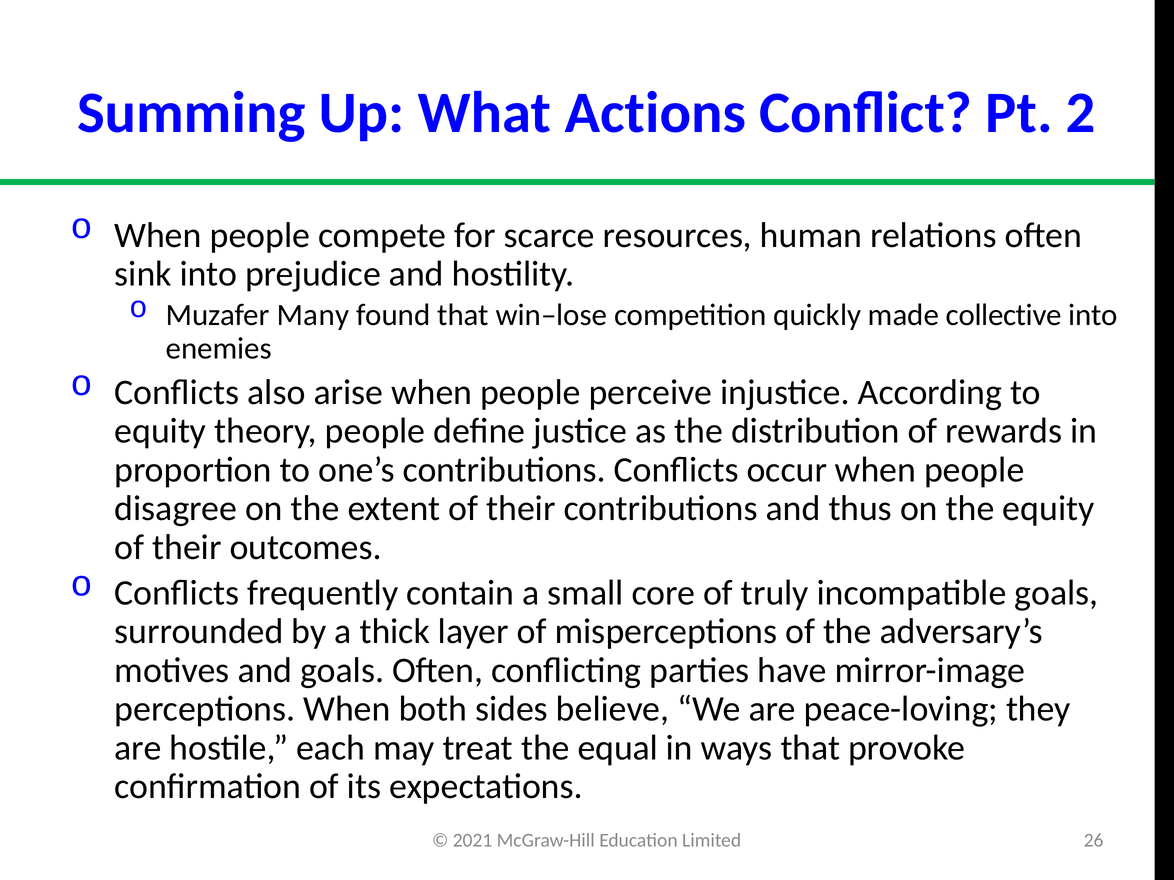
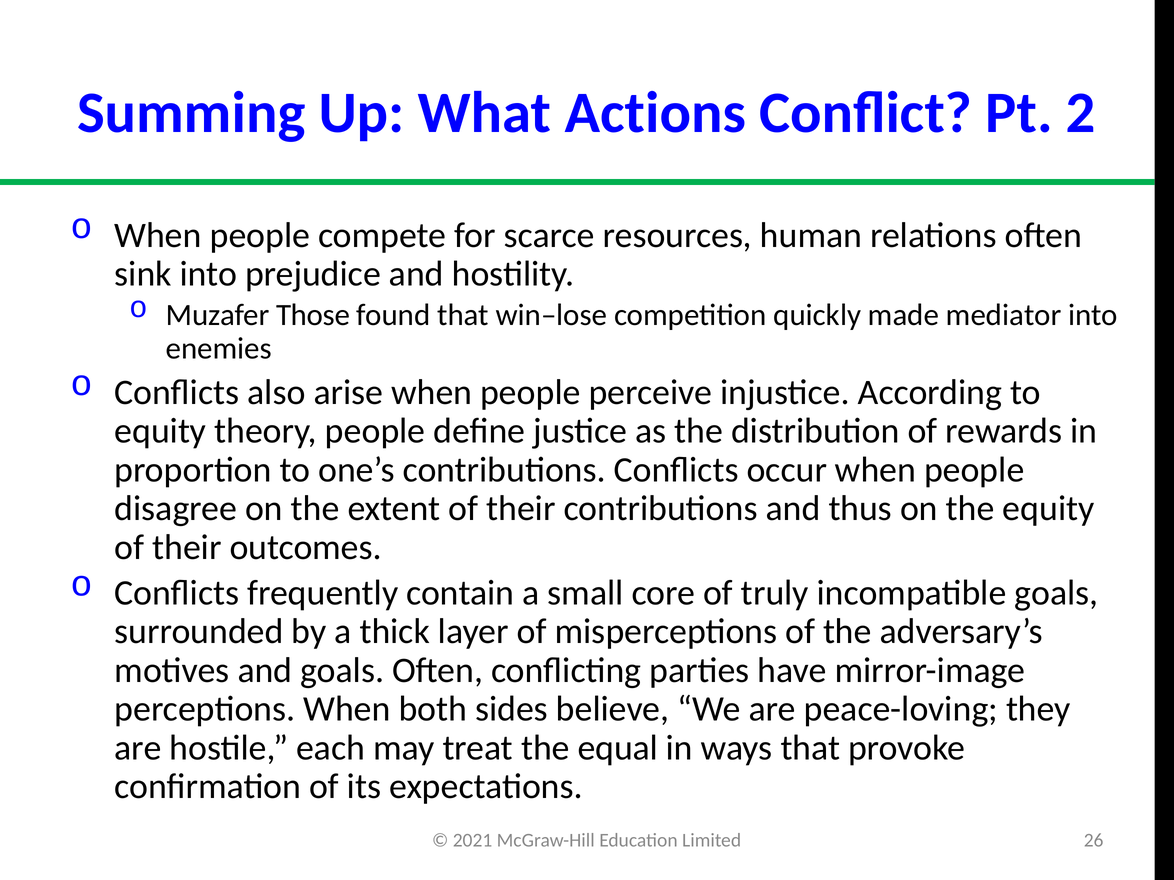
Many: Many -> Those
collective: collective -> mediator
